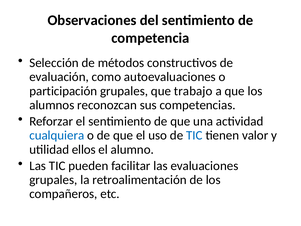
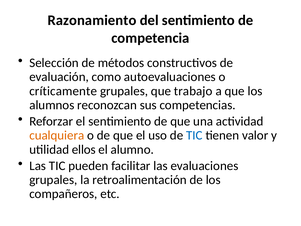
Observaciones: Observaciones -> Razonamiento
participación: participación -> críticamente
cualquiera colour: blue -> orange
